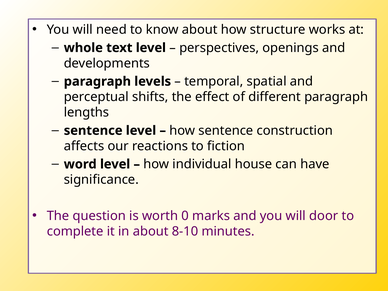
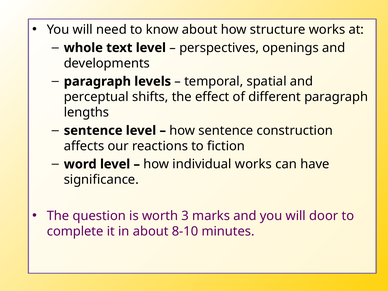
individual house: house -> works
0: 0 -> 3
